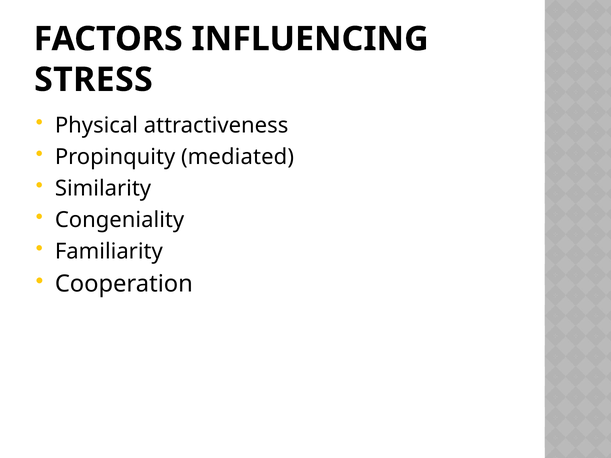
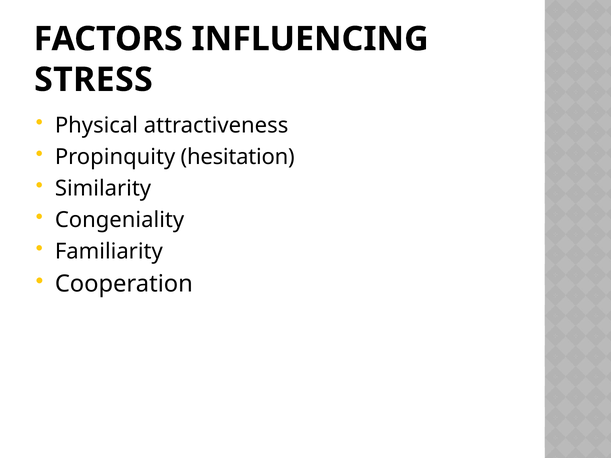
mediated: mediated -> hesitation
